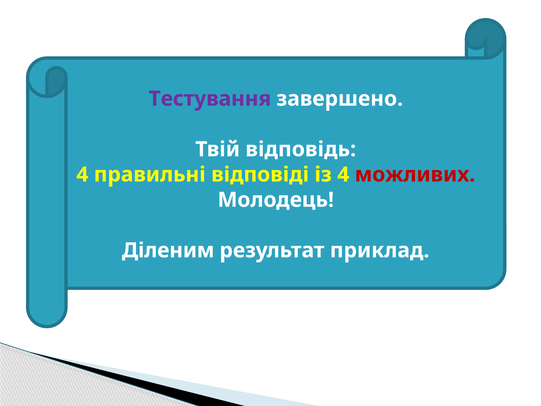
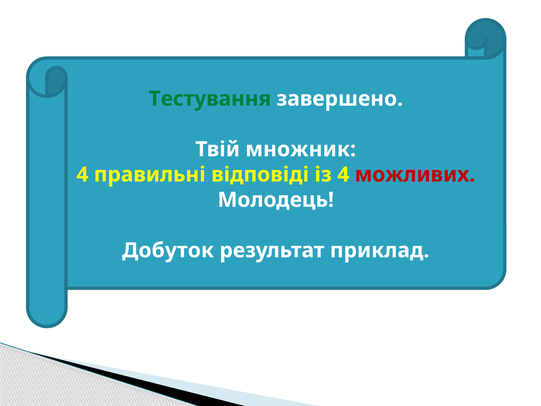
Тестування colour: purple -> green
відповідь: відповідь -> множник
Діленим: Діленим -> Добуток
